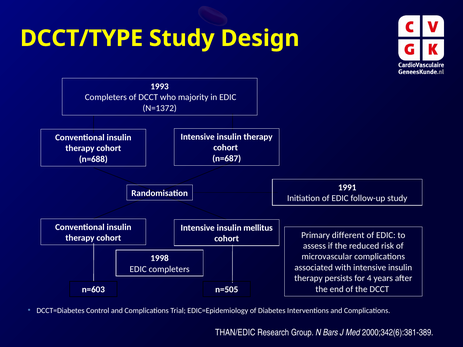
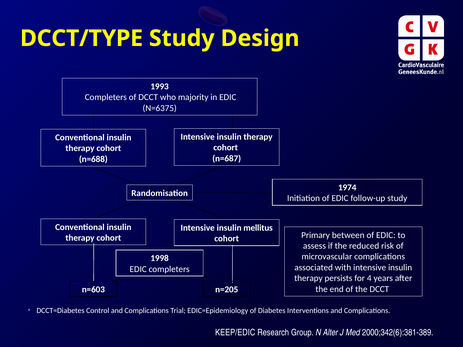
N=1372: N=1372 -> N=6375
1991: 1991 -> 1974
different: different -> between
n=505: n=505 -> n=205
THAN/EDIC: THAN/EDIC -> KEEP/EDIC
Bars: Bars -> Alter
